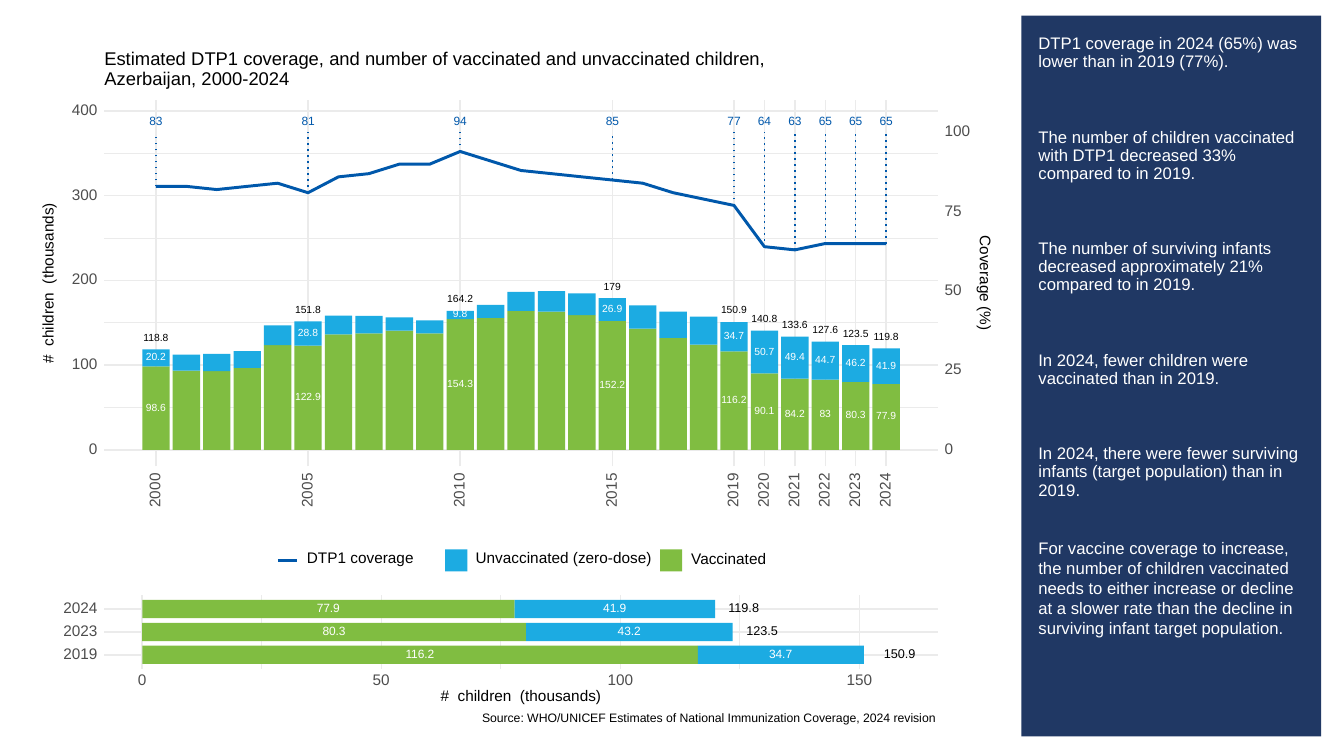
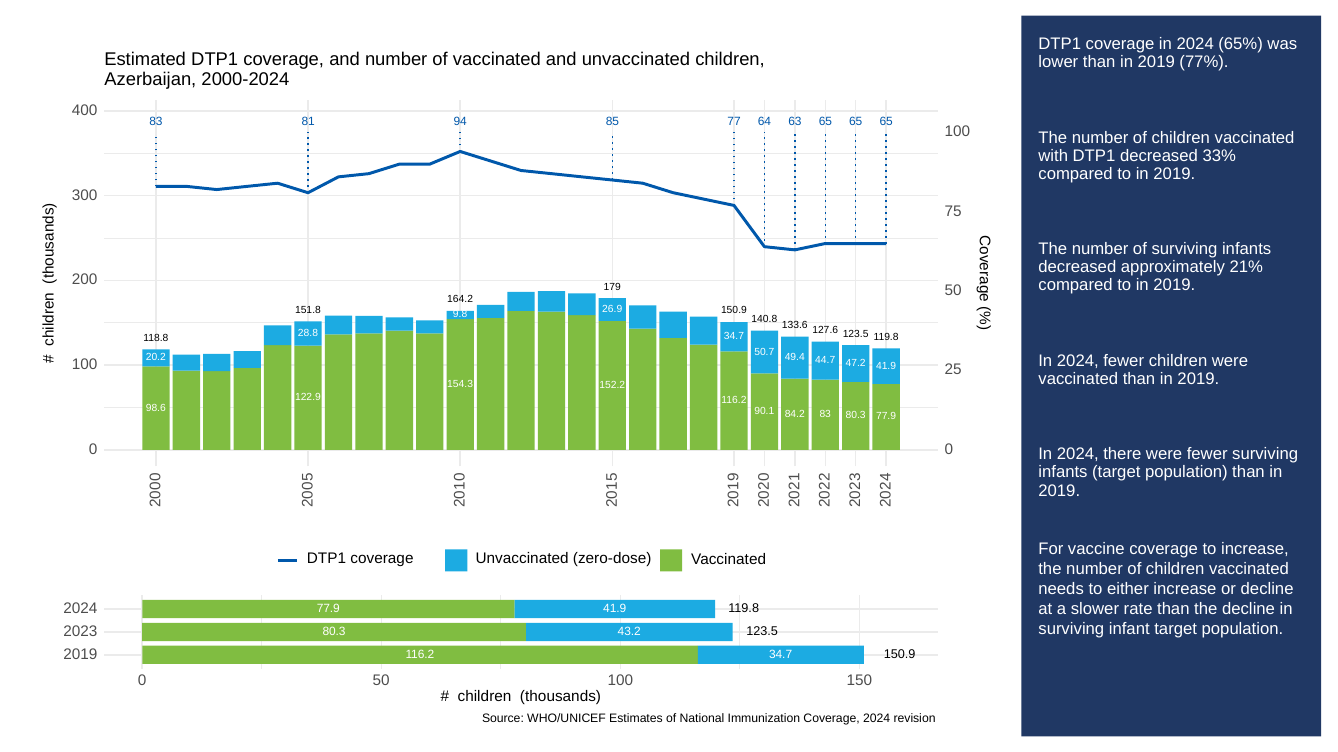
46.2: 46.2 -> 47.2
